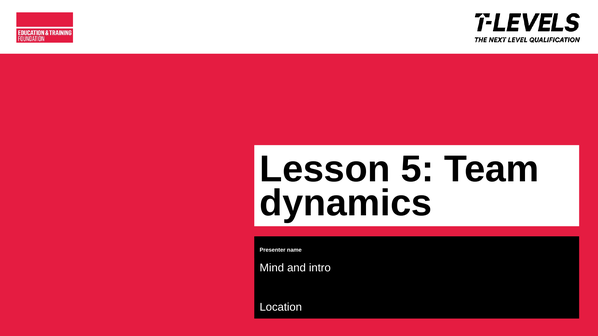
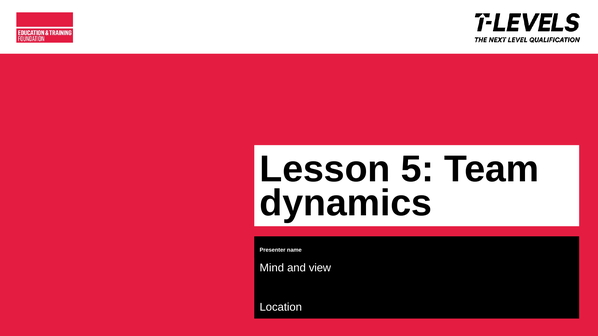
intro: intro -> view
